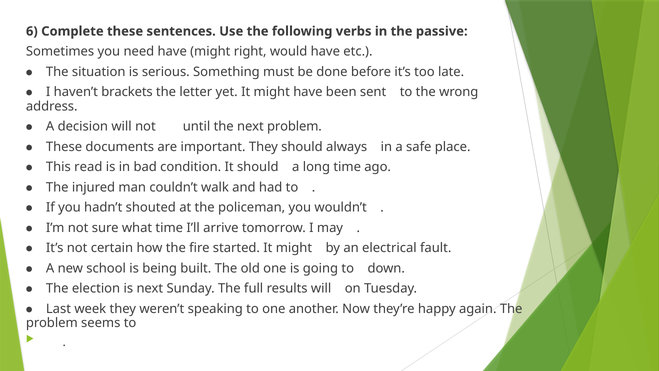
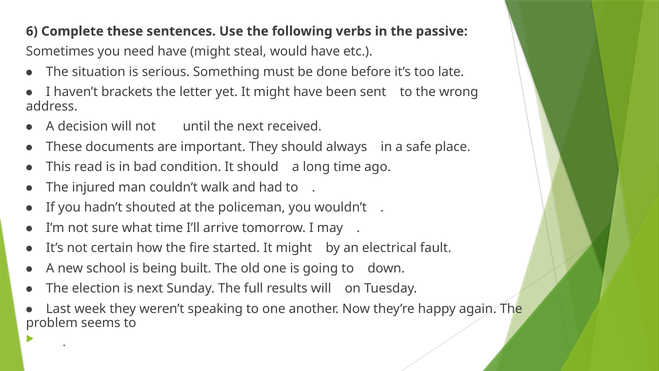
right: right -> steal
next problem: problem -> received
